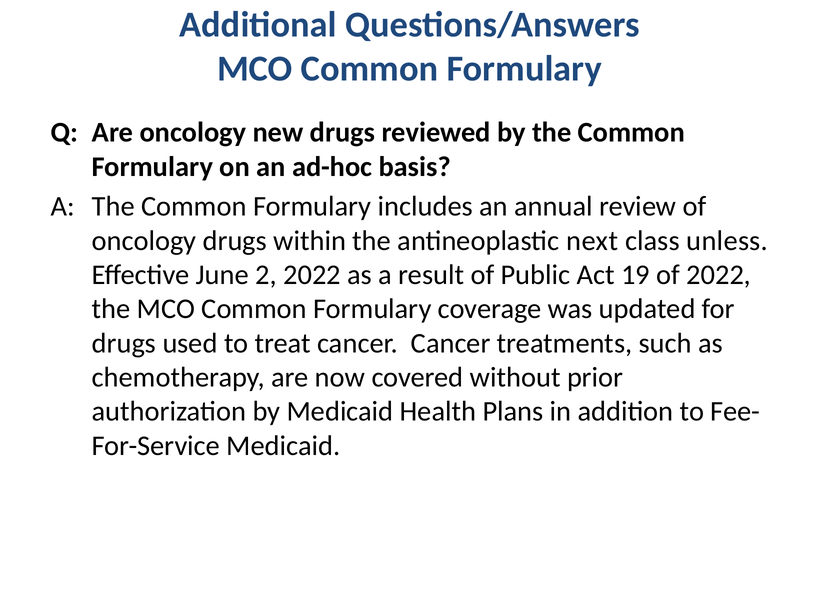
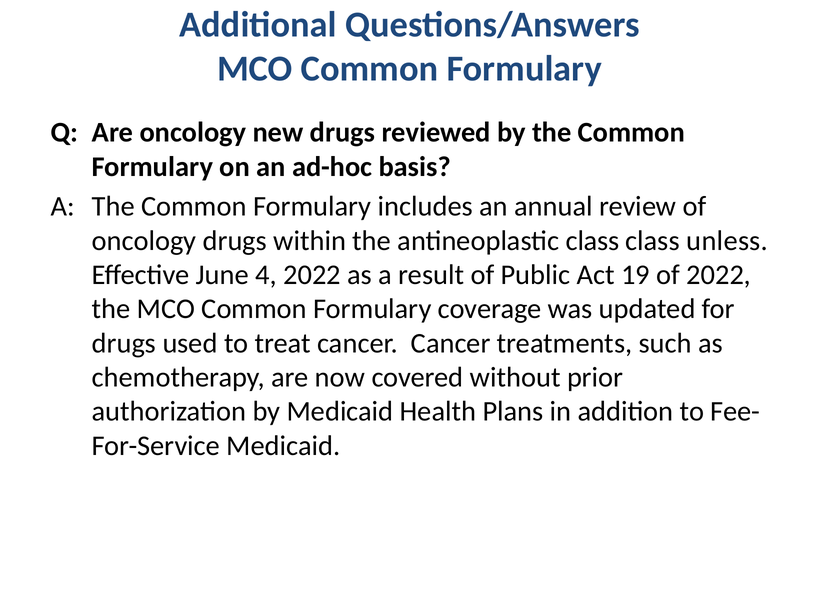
antineoplastic next: next -> class
2: 2 -> 4
